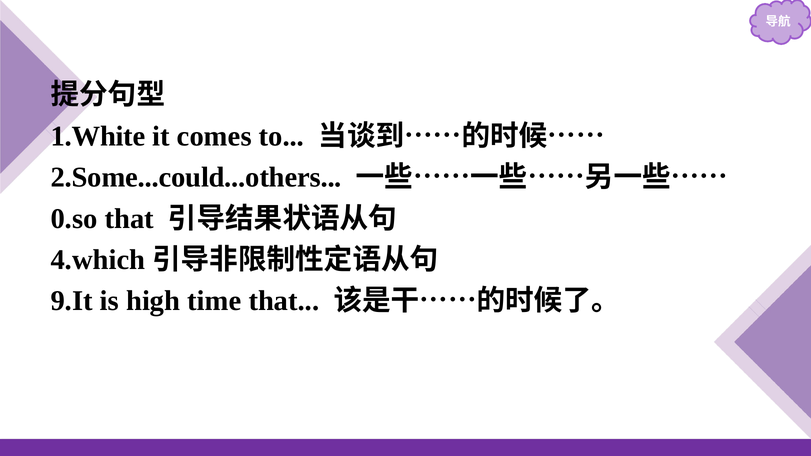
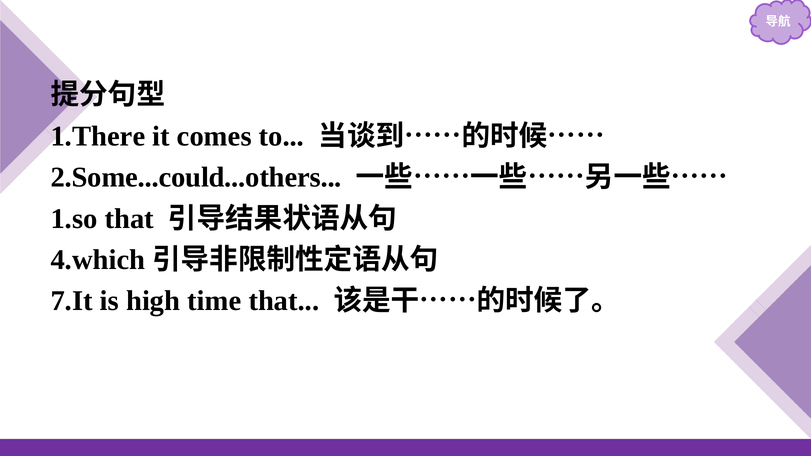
1.White: 1.White -> 1.There
0.so: 0.so -> 1.so
9.It: 9.It -> 7.It
